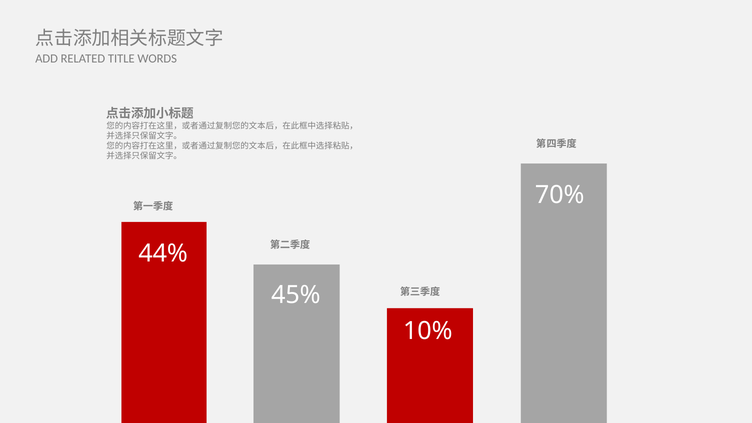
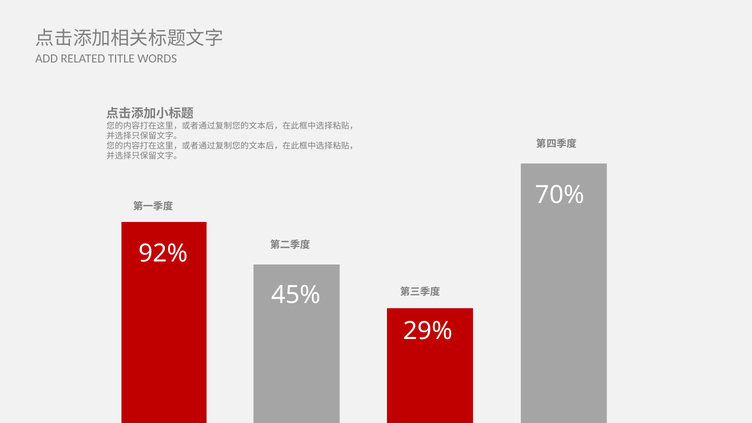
44%: 44% -> 92%
10%: 10% -> 29%
